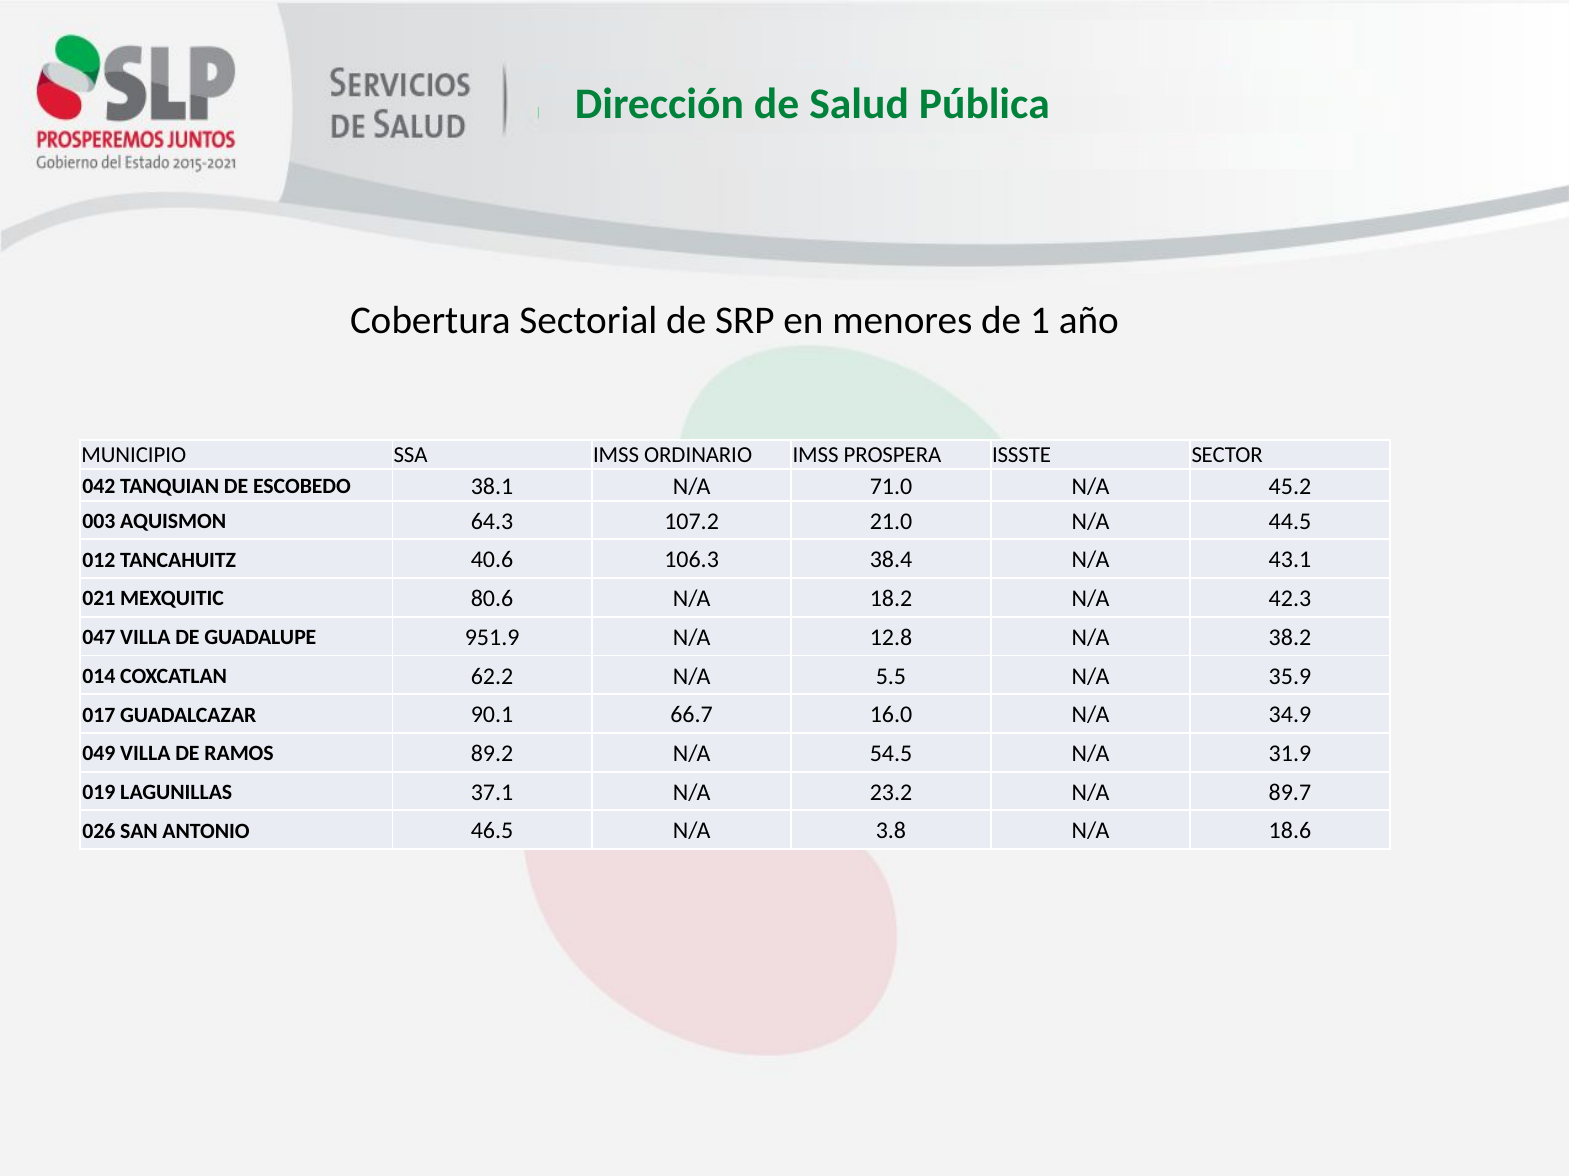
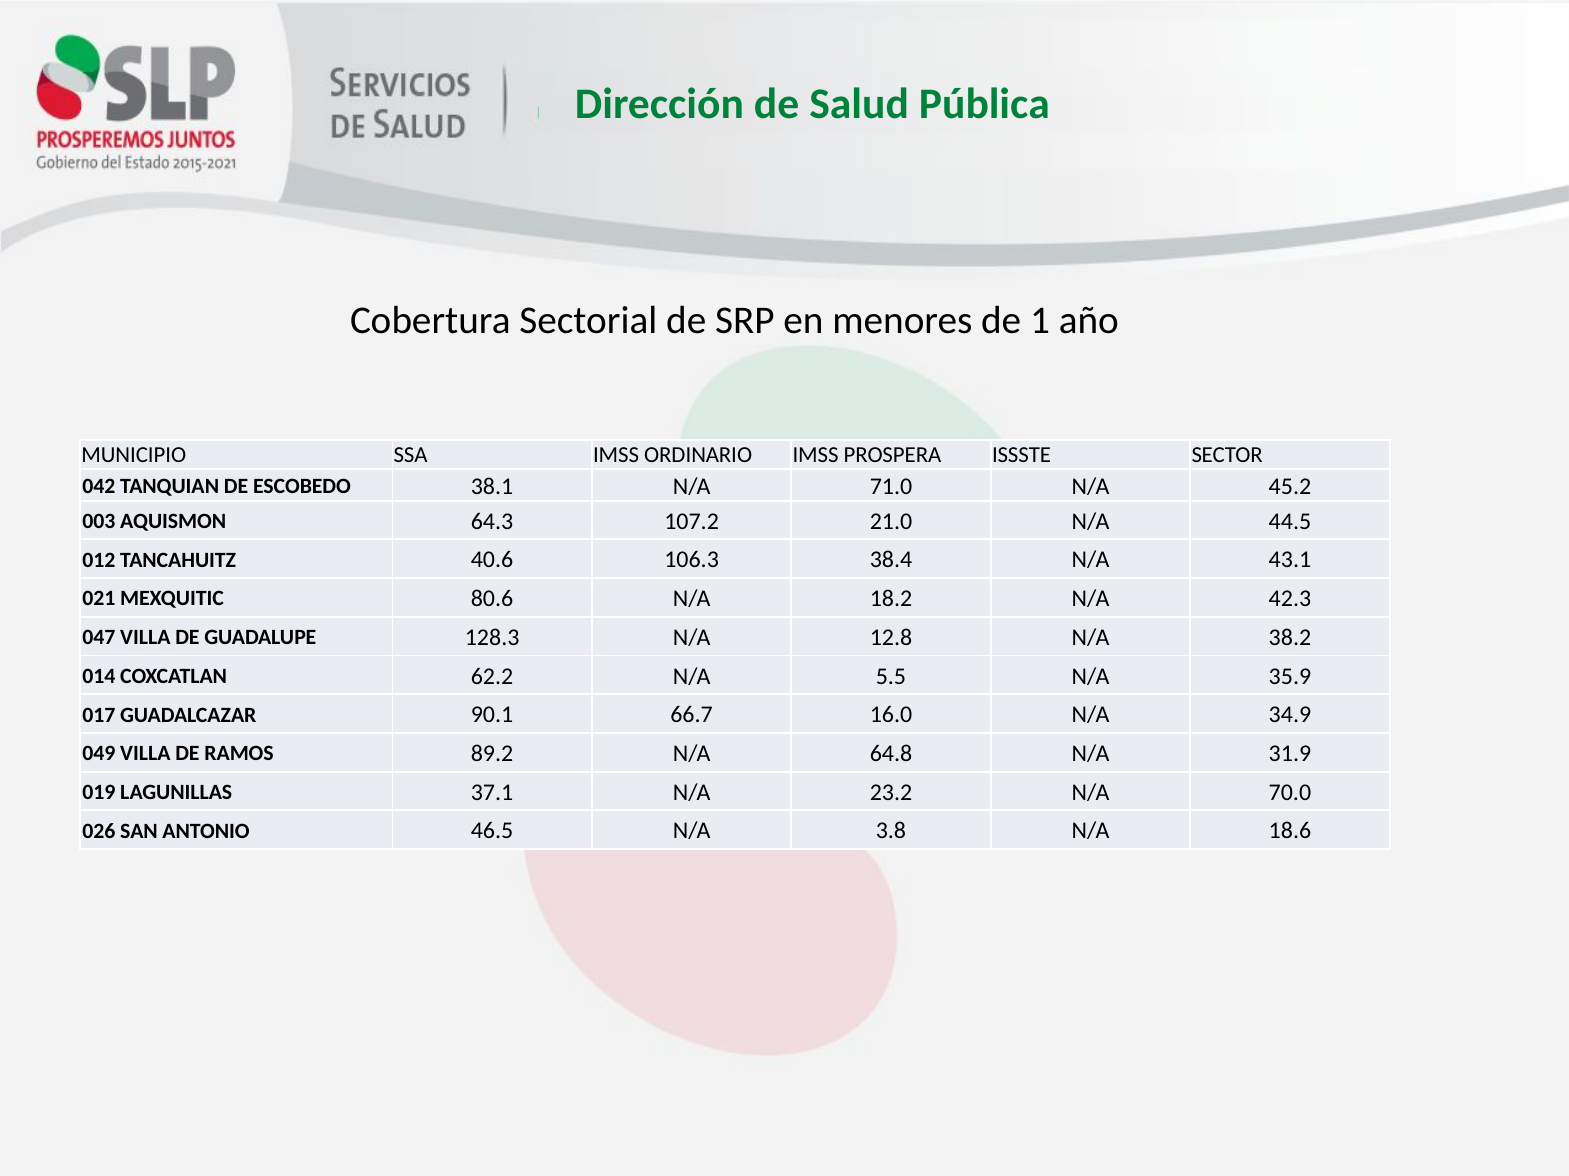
951.9: 951.9 -> 128.3
54.5: 54.5 -> 64.8
89.7: 89.7 -> 70.0
